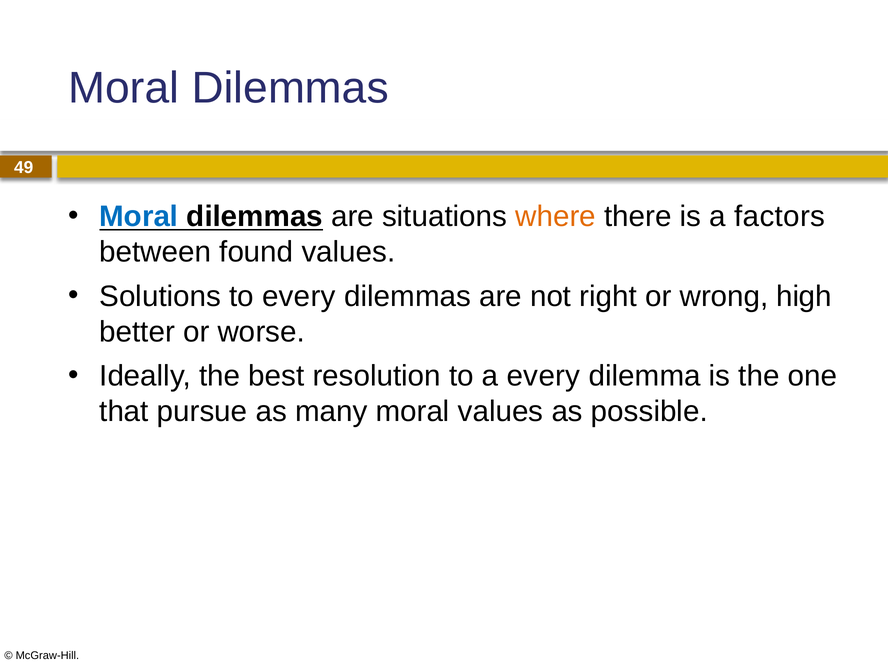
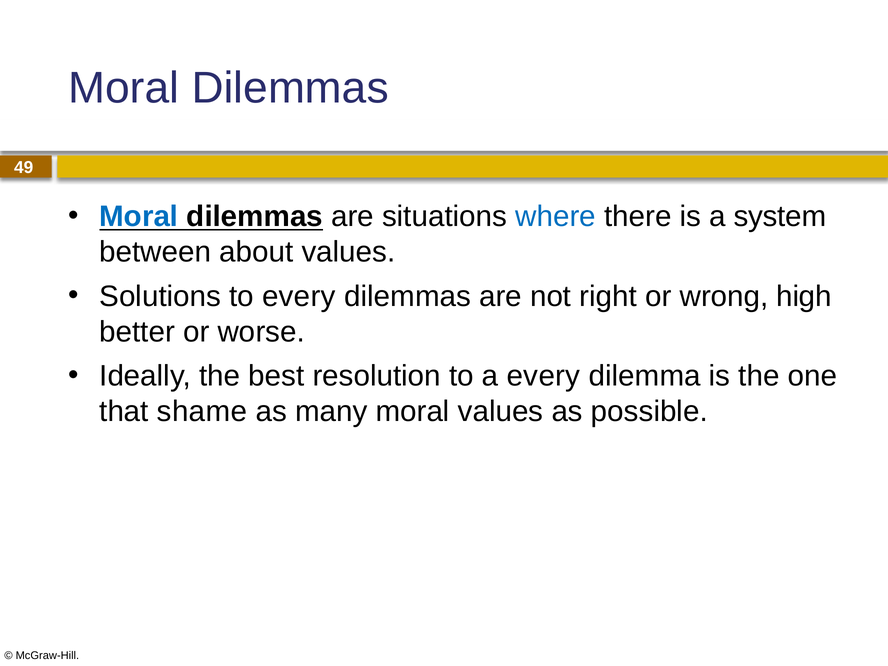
where colour: orange -> blue
factors: factors -> system
found: found -> about
pursue: pursue -> shame
